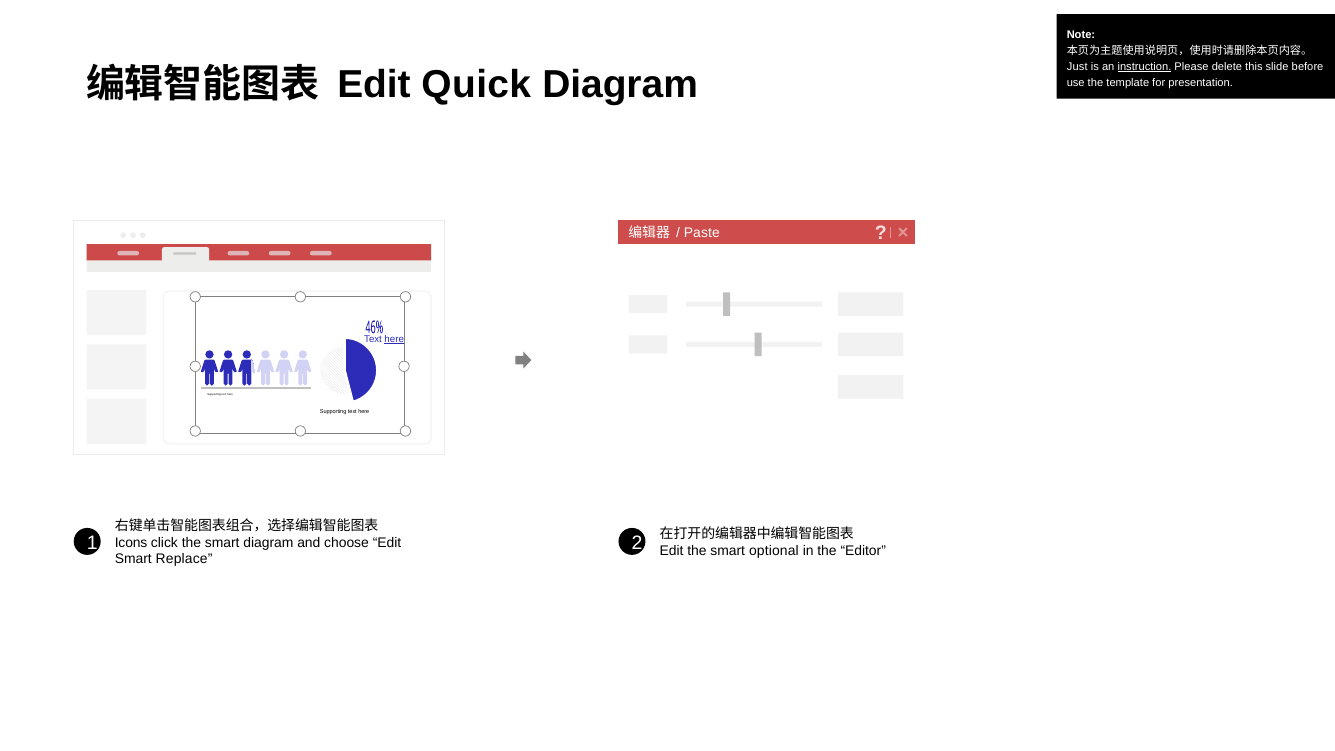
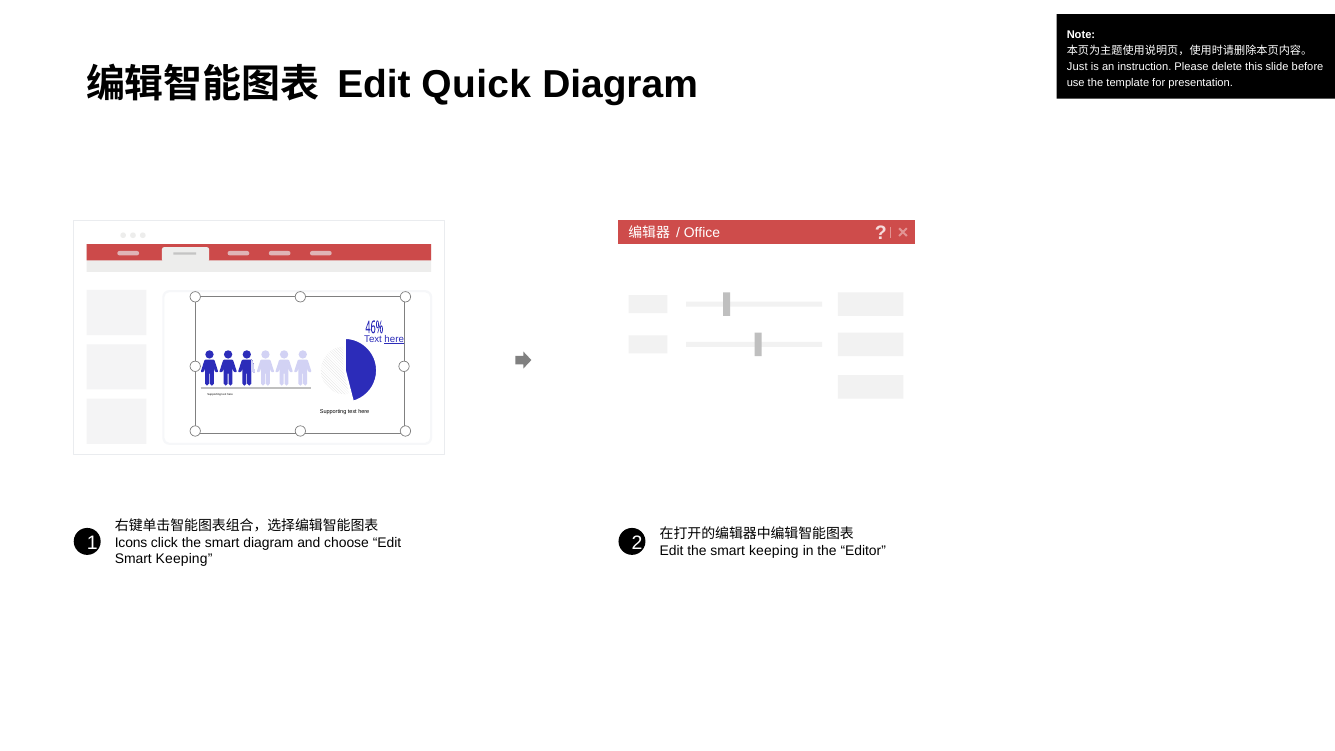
instruction underline: present -> none
Paste: Paste -> Office
the smart optional: optional -> keeping
Replace at (184, 559): Replace -> Keeping
